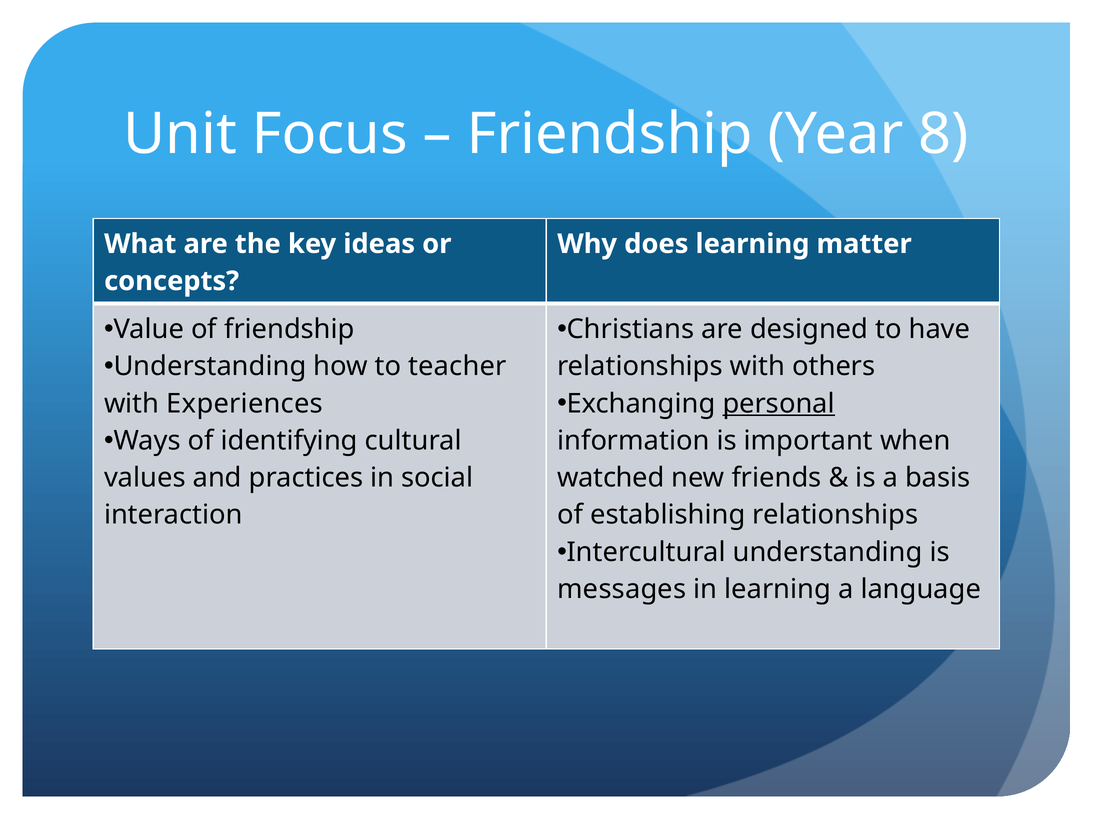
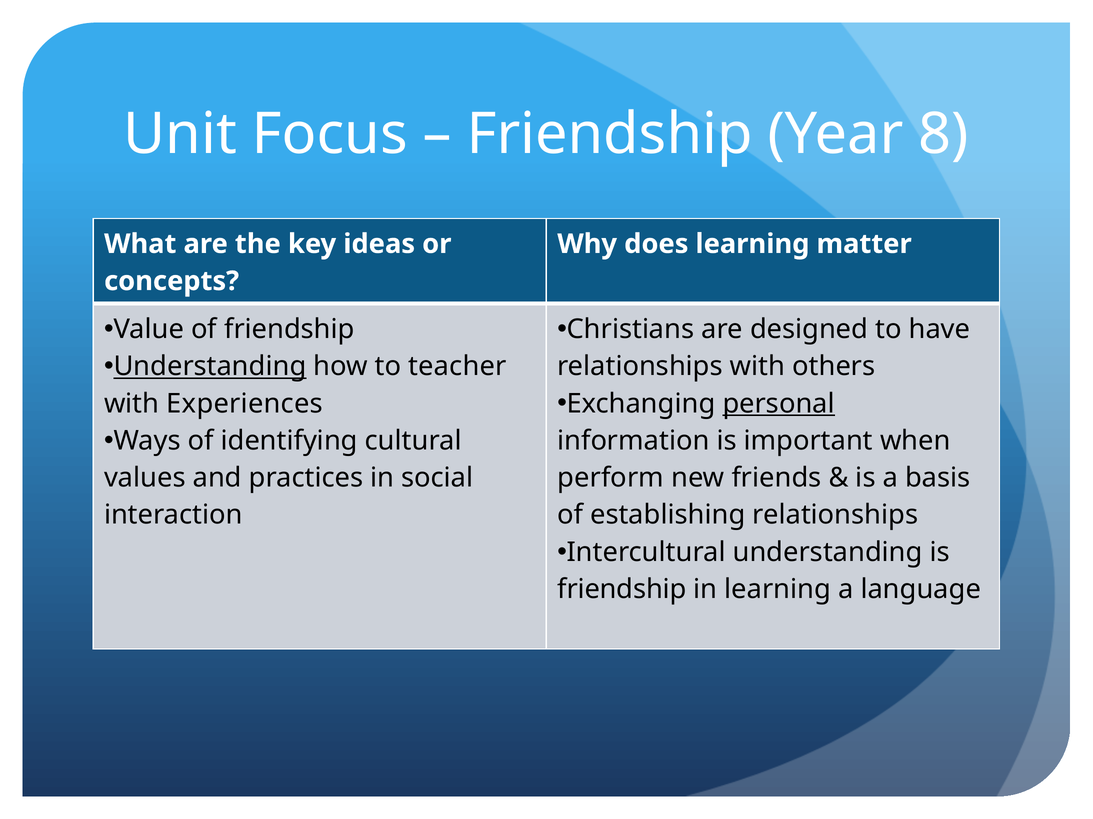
Understanding at (210, 367) underline: none -> present
watched: watched -> perform
messages at (622, 590): messages -> friendship
